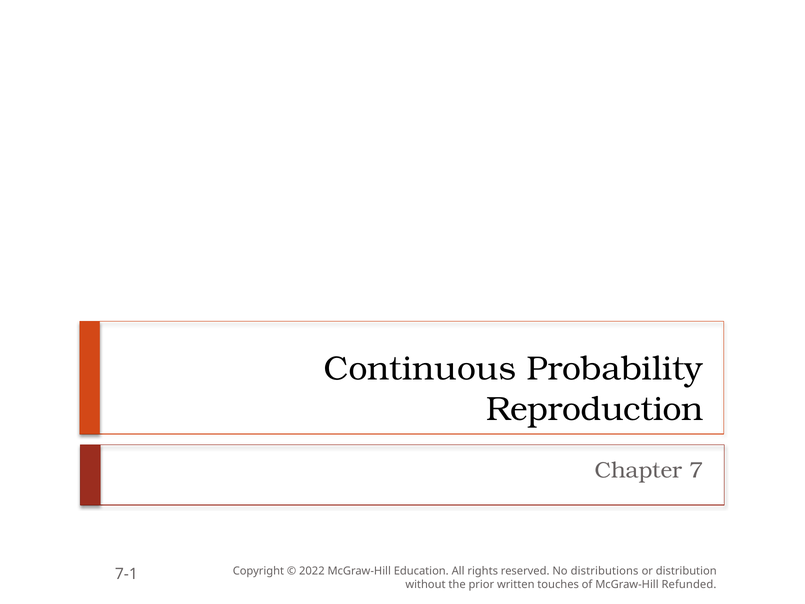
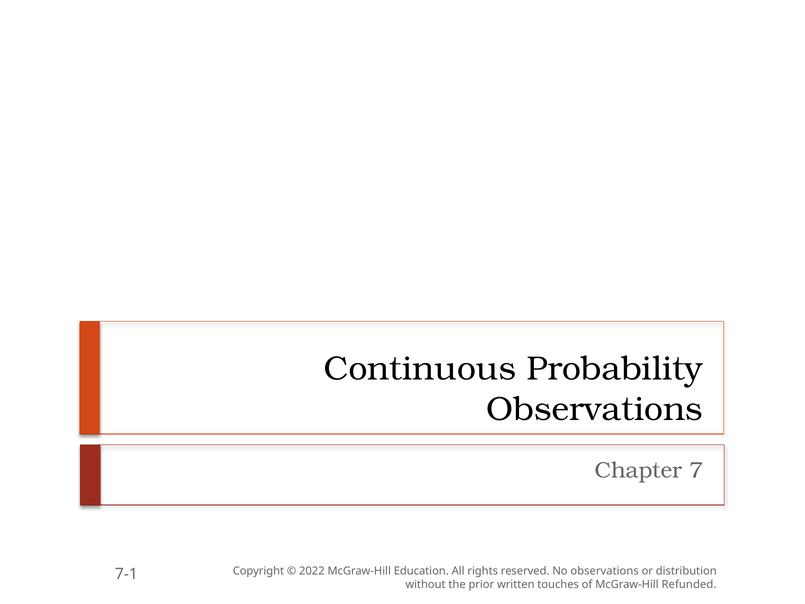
Reproduction at (595, 409): Reproduction -> Observations
No distributions: distributions -> observations
